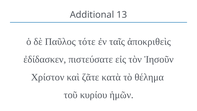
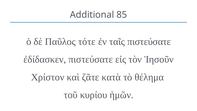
13: 13 -> 85
ταῖς ἀποκριθεὶς: ἀποκριθεὶς -> πιστεύσατε
